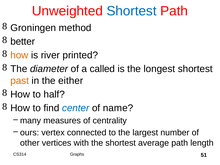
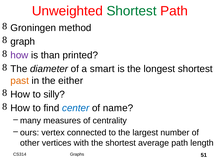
Shortest at (132, 11) colour: blue -> green
better: better -> graph
how at (19, 55) colour: orange -> purple
river: river -> than
called: called -> smart
half: half -> silly
